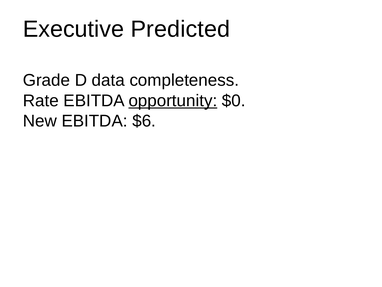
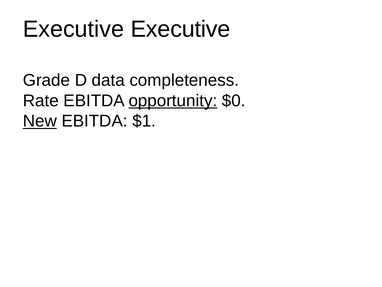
Executive Predicted: Predicted -> Executive
New underline: none -> present
$6: $6 -> $1
